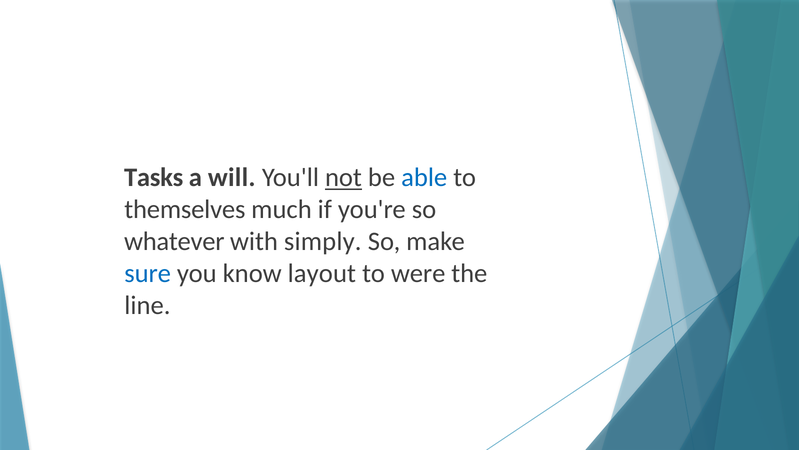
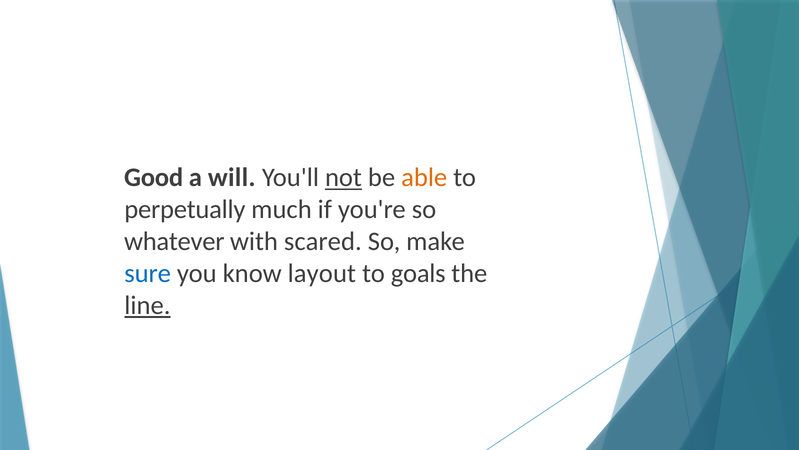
Tasks: Tasks -> Good
able colour: blue -> orange
themselves: themselves -> perpetually
simply: simply -> scared
were: were -> goals
line underline: none -> present
